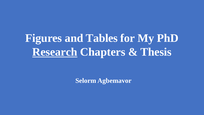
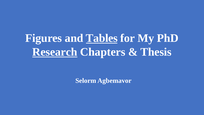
Tables underline: none -> present
